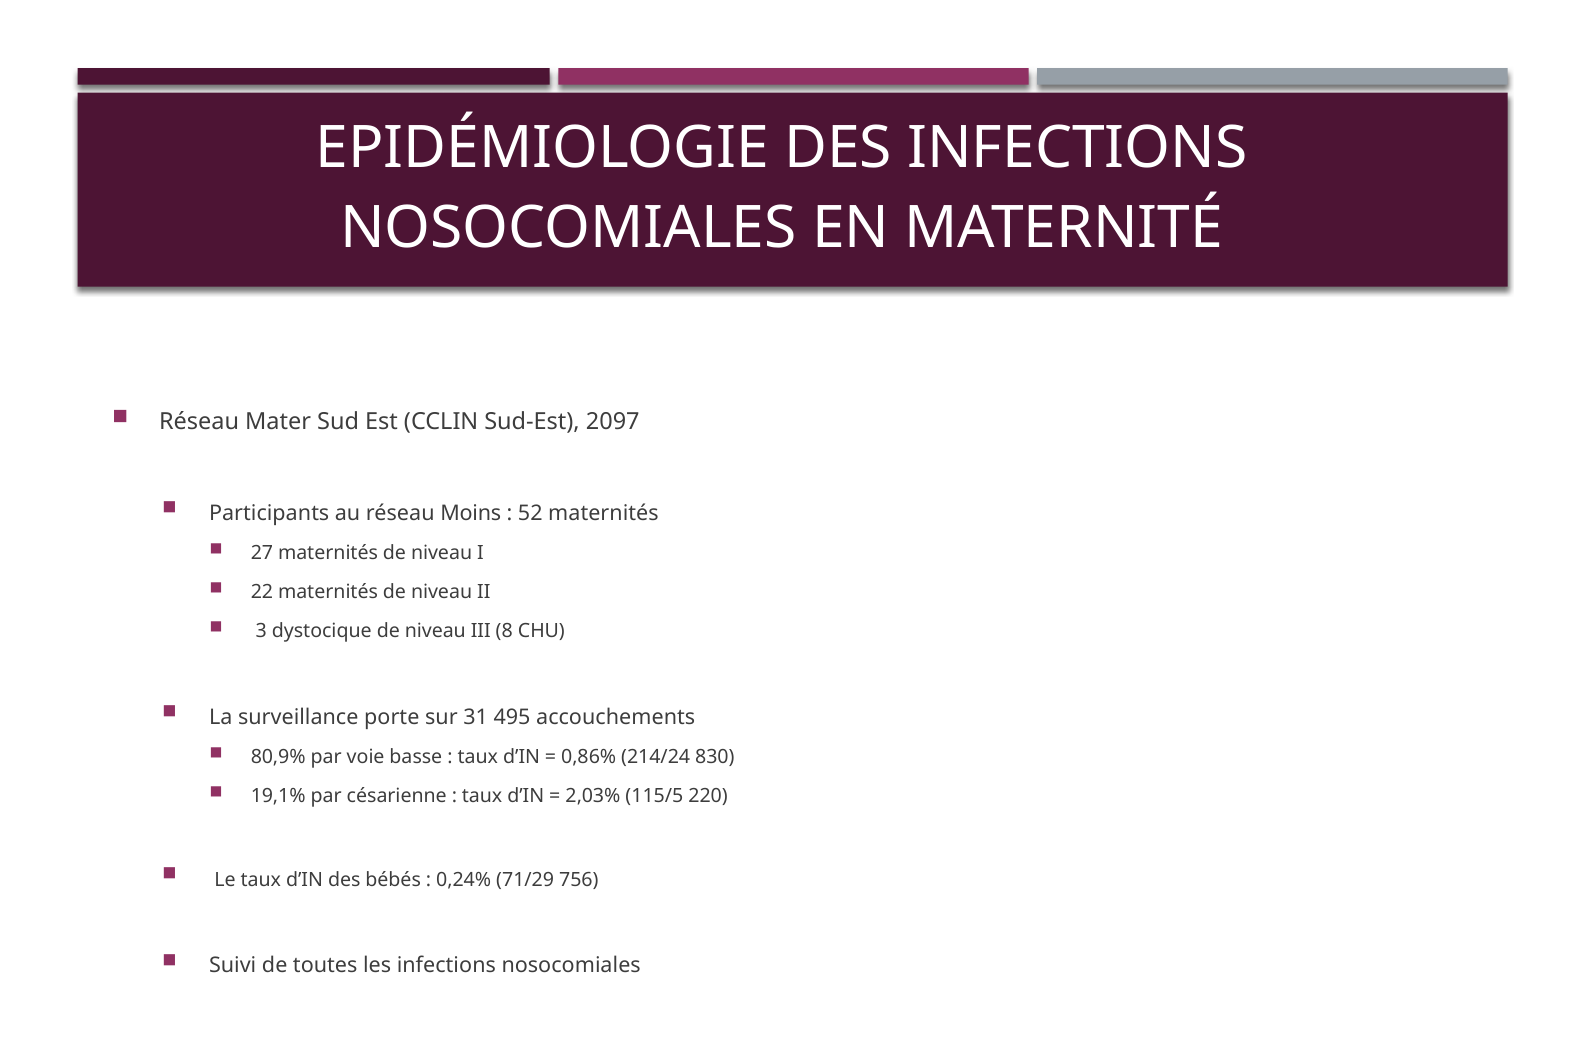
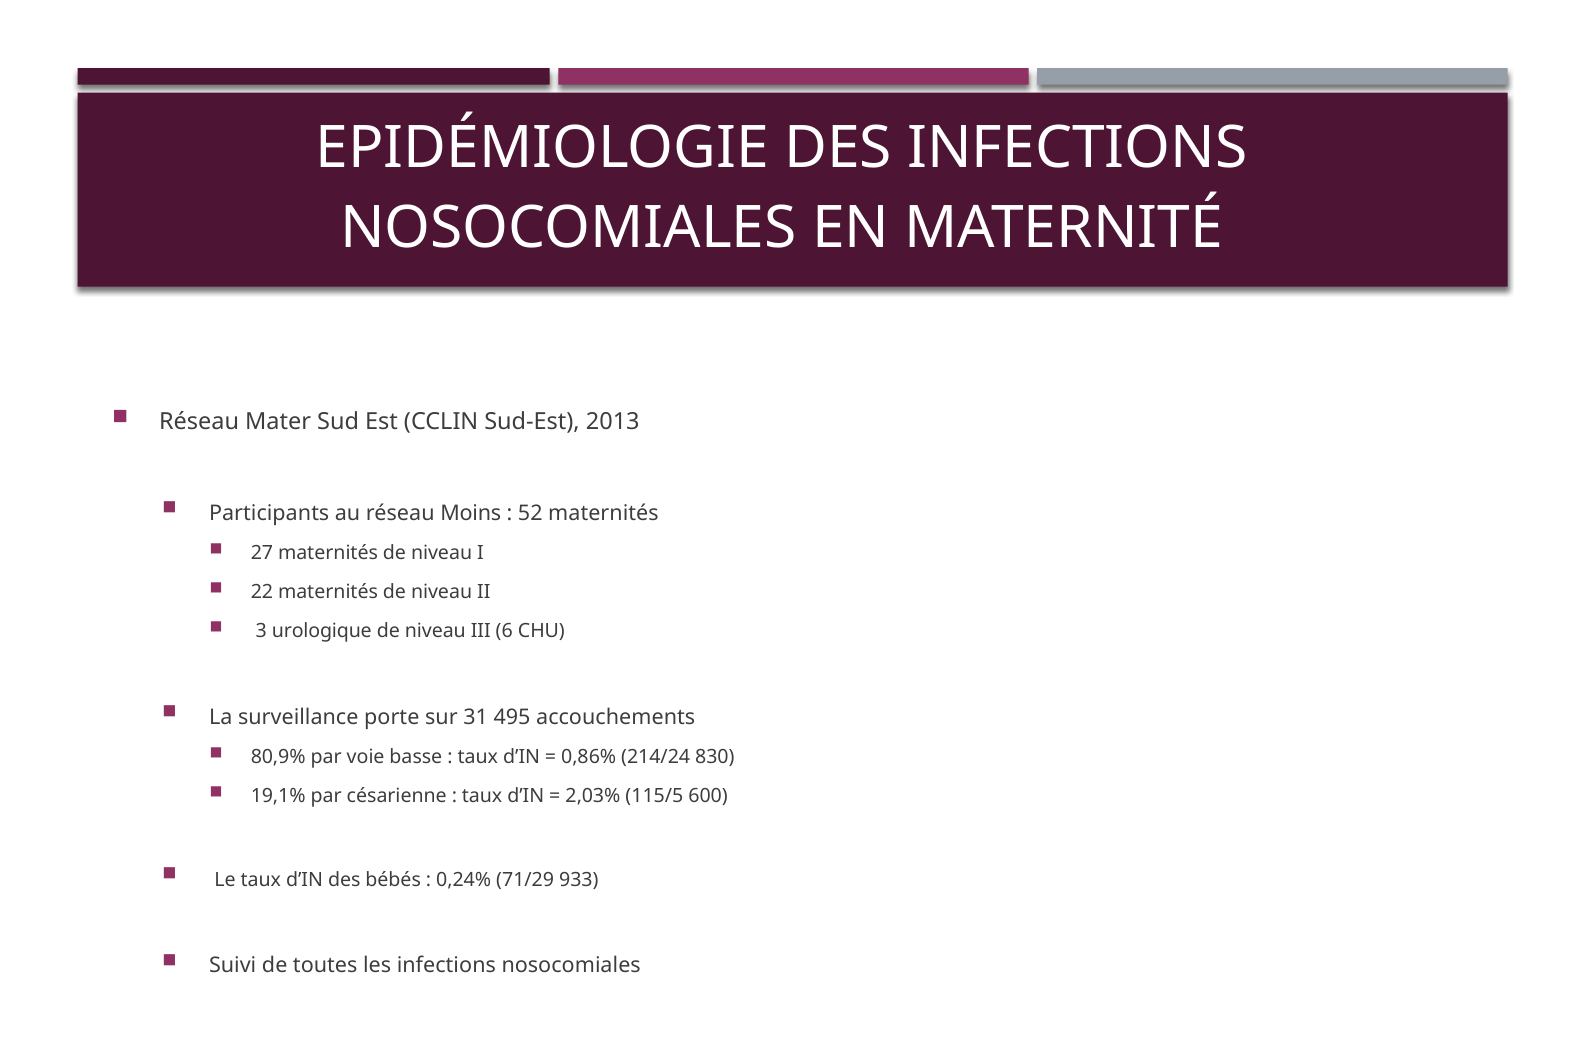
2097: 2097 -> 2013
dystocique: dystocique -> urologique
8: 8 -> 6
220: 220 -> 600
756: 756 -> 933
